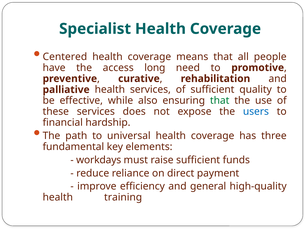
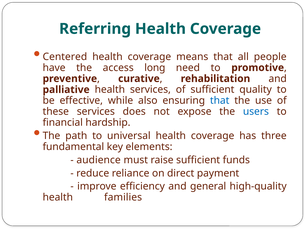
Specialist: Specialist -> Referring
that at (220, 101) colour: green -> blue
workdays: workdays -> audience
training: training -> families
